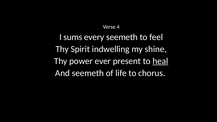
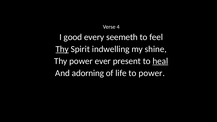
sums: sums -> good
Thy at (62, 49) underline: none -> present
And seemeth: seemeth -> adorning
to chorus: chorus -> power
